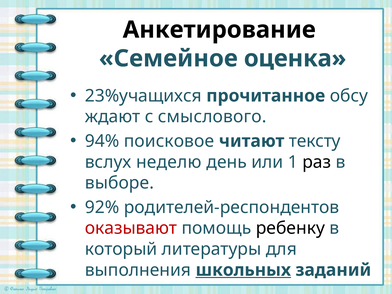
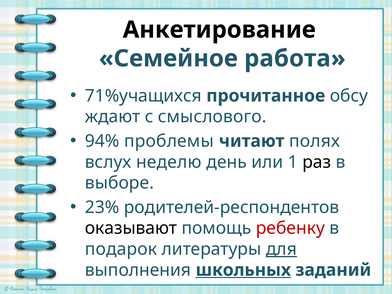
оценка: оценка -> работа
23%учащихся: 23%учащихся -> 71%учащихся
поисковое: поисковое -> проблемы
тексту: тексту -> полях
92%: 92% -> 23%
оказывают colour: red -> black
ребенку colour: black -> red
который: который -> подарок
для underline: none -> present
